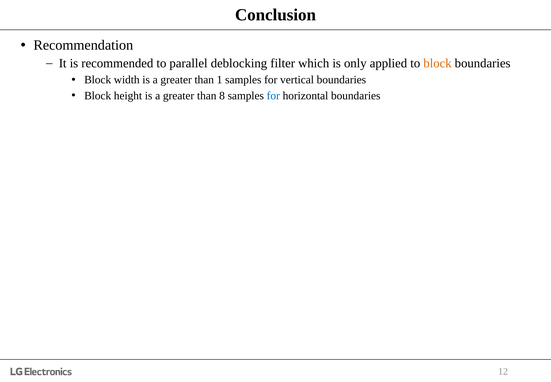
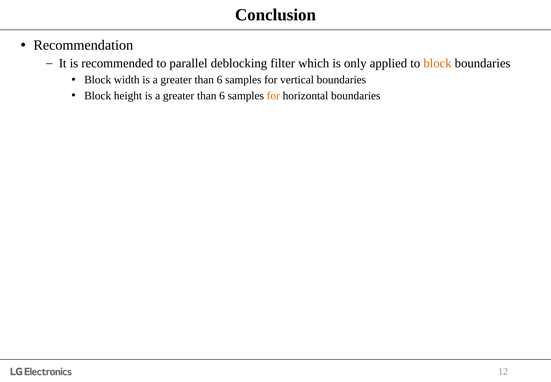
1 at (220, 80): 1 -> 6
8 at (222, 95): 8 -> 6
for at (273, 95) colour: blue -> orange
